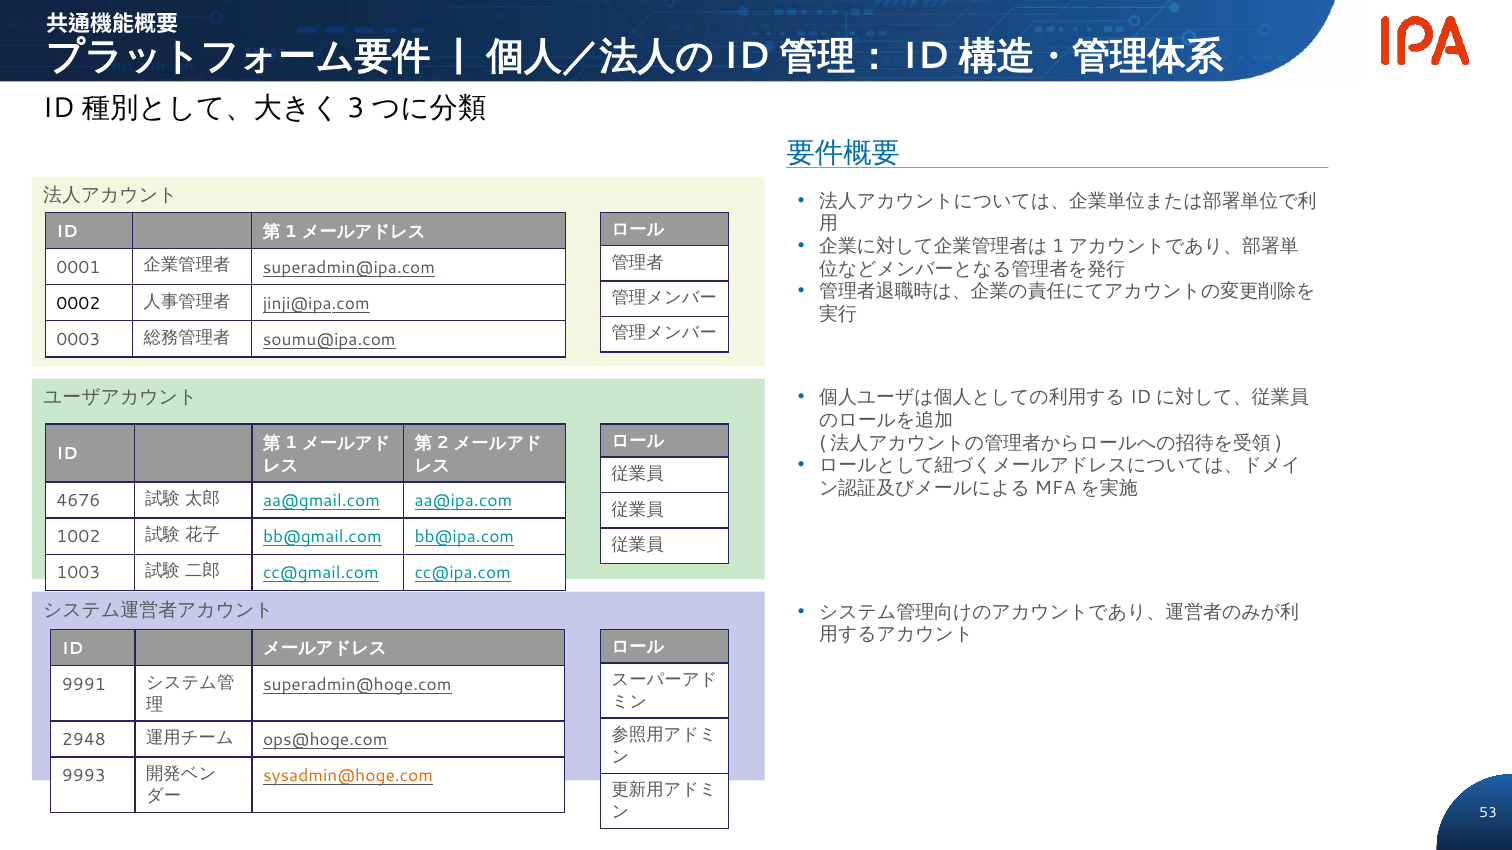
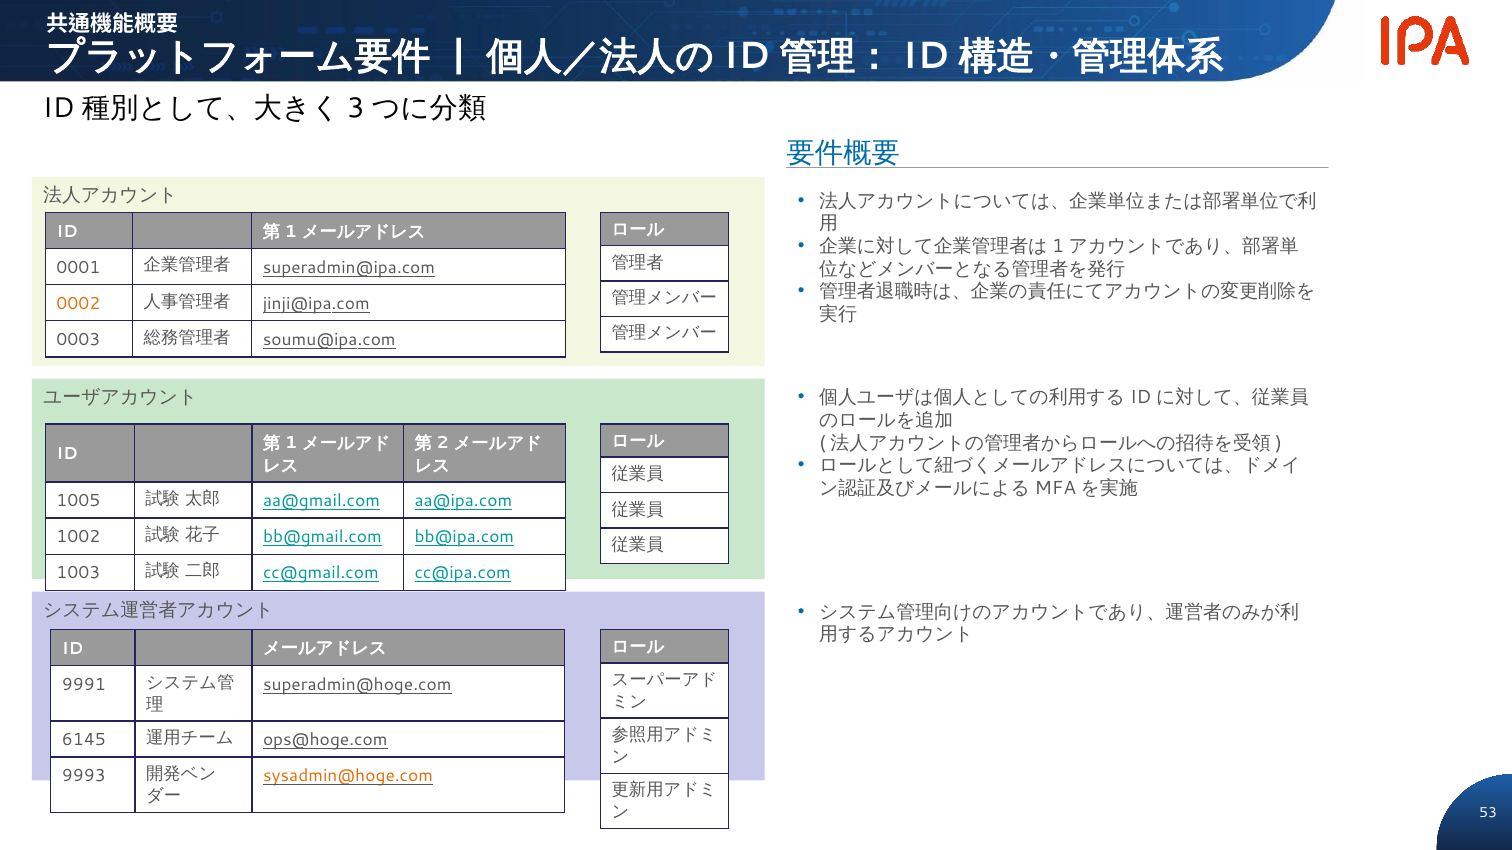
0002 colour: black -> orange
4676: 4676 -> 1005
2948: 2948 -> 6145
